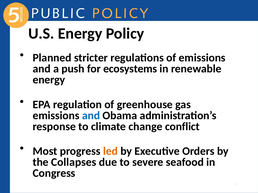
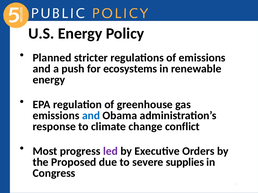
led colour: orange -> purple
Collapses: Collapses -> Proposed
seafood: seafood -> supplies
